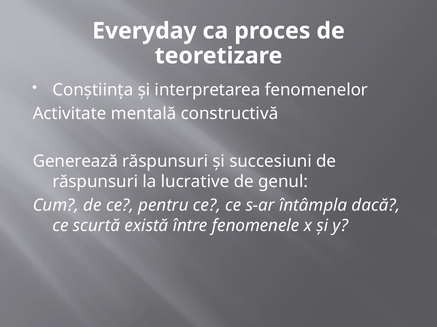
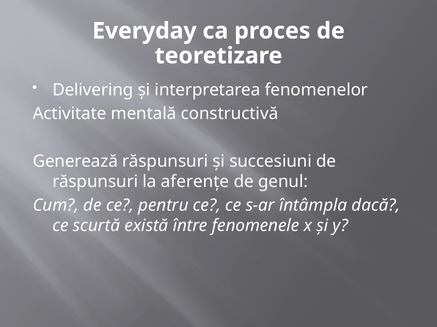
Conştiinţa: Conştiinţa -> Delivering
lucrative: lucrative -> aferenţe
